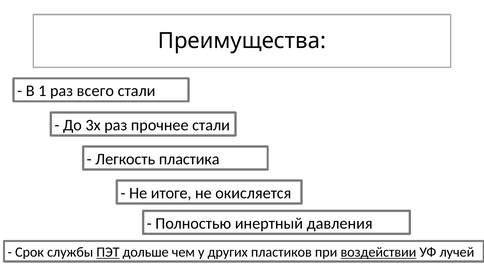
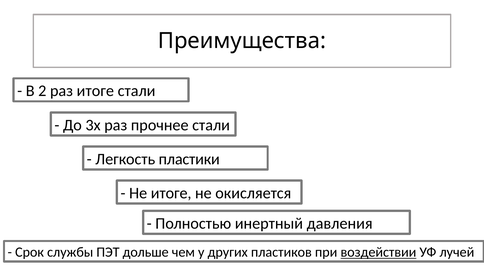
1: 1 -> 2
раз всего: всего -> итоге
пластика: пластика -> пластики
ПЭТ underline: present -> none
